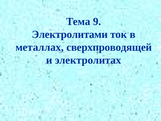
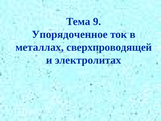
Электролитами: Электролитами -> Упорядоченное
